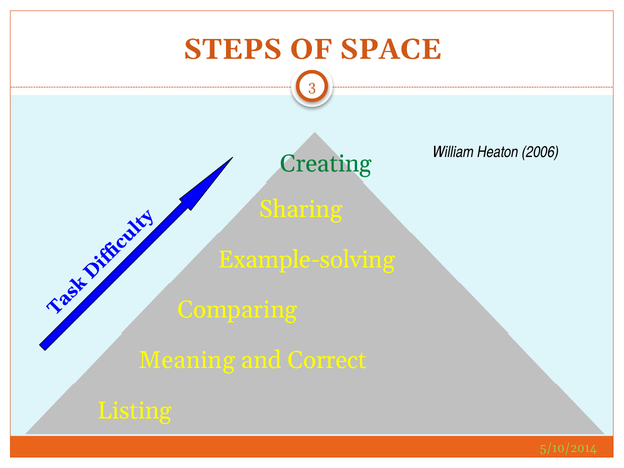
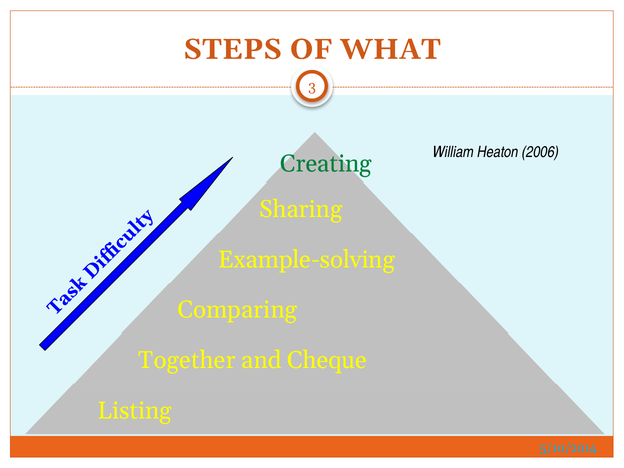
SPACE: SPACE -> WHAT
Meaning: Meaning -> Together
Correct: Correct -> Cheque
5/10/2014 colour: light green -> light blue
